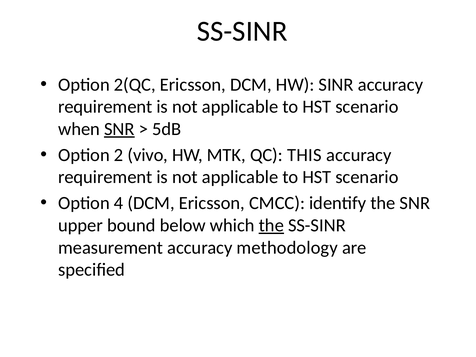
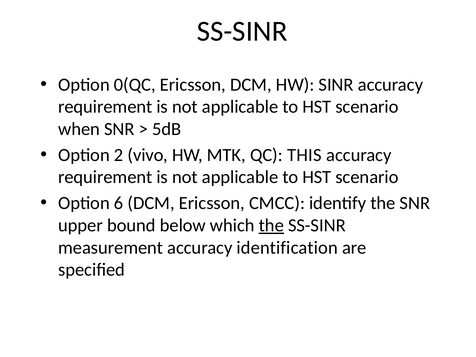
2(QC: 2(QC -> 0(QC
SNR at (119, 129) underline: present -> none
4: 4 -> 6
methodology: methodology -> identification
